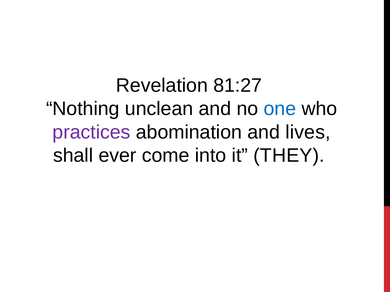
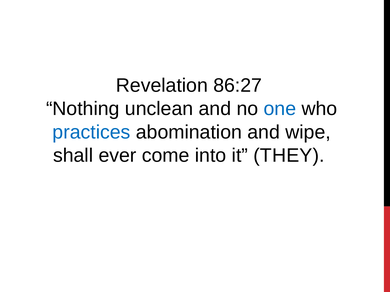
81:27: 81:27 -> 86:27
practices colour: purple -> blue
lives: lives -> wipe
